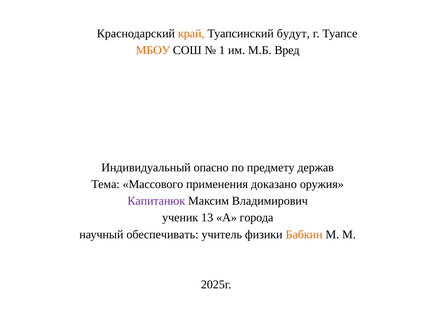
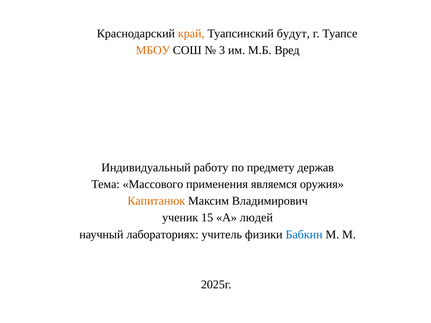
1: 1 -> 3
опасно: опасно -> работу
доказано: доказано -> являемся
Капитанюк colour: purple -> orange
13: 13 -> 15
города: города -> людей
обеспечивать: обеспечивать -> лабораториях
Бабкин colour: orange -> blue
